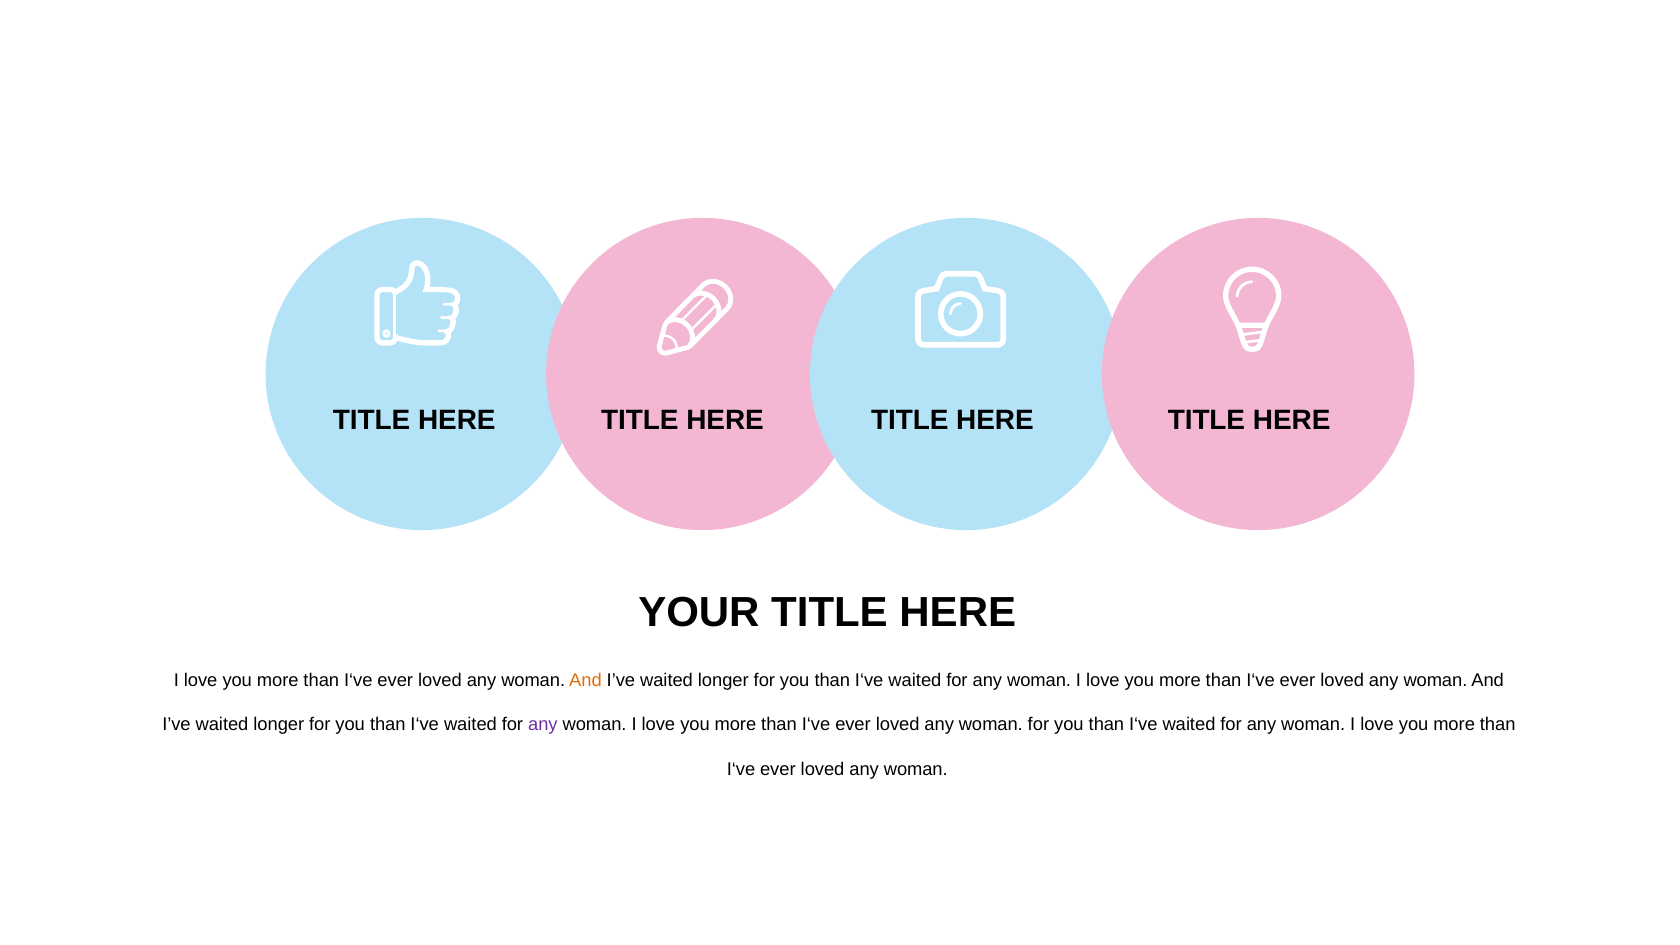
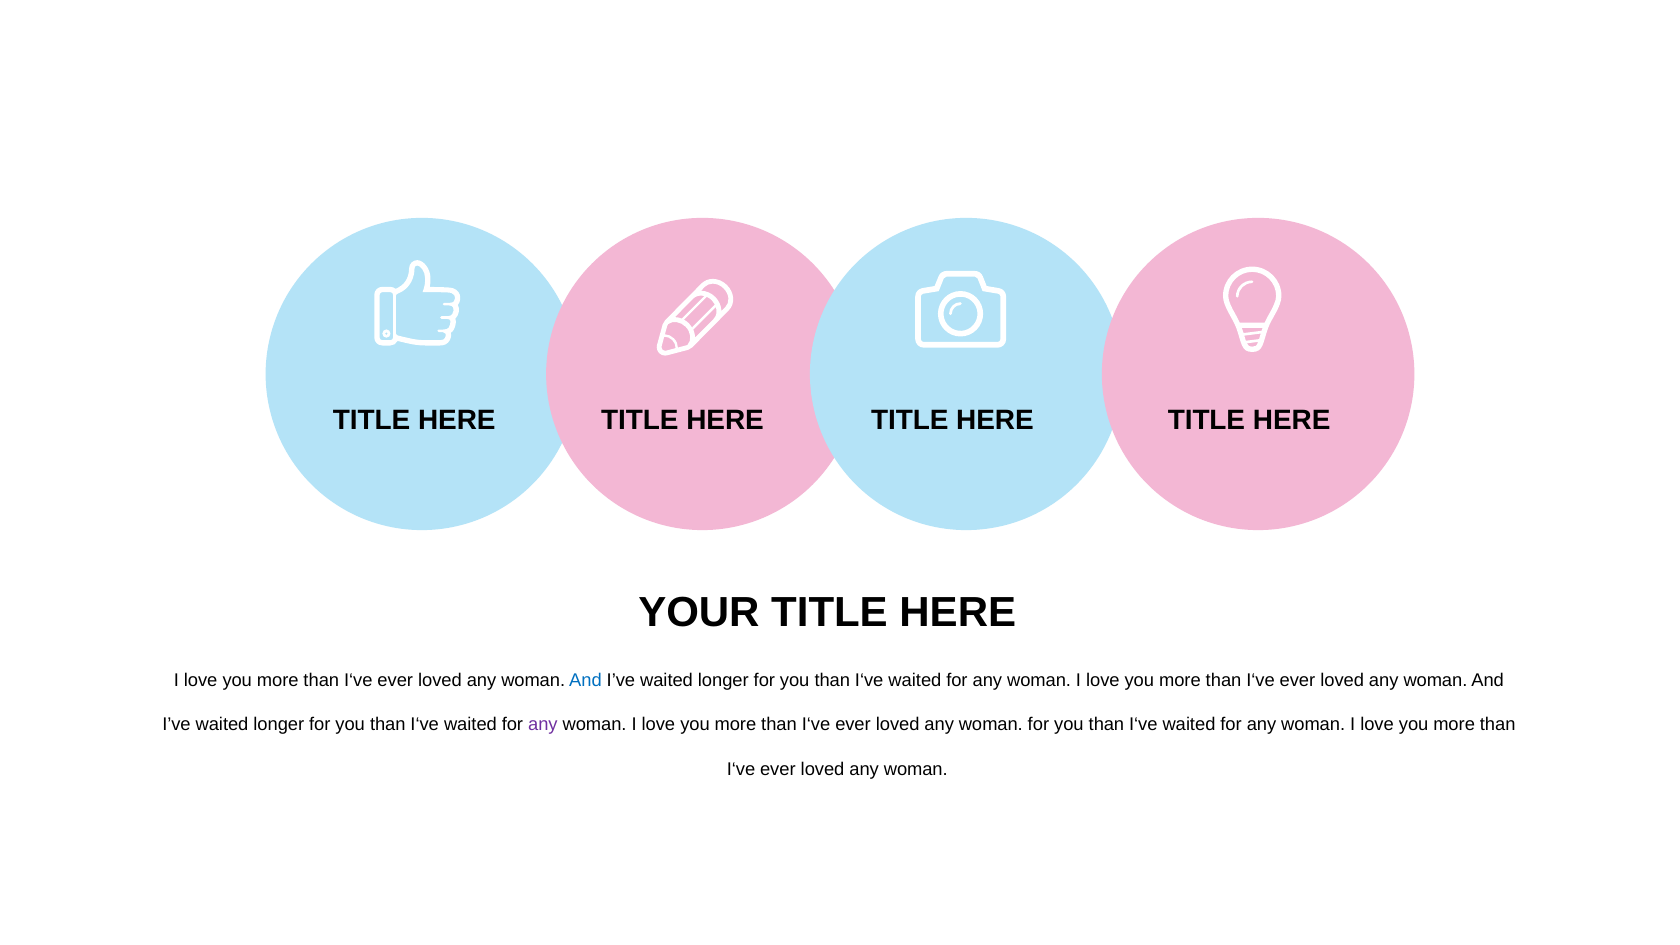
And at (585, 681) colour: orange -> blue
